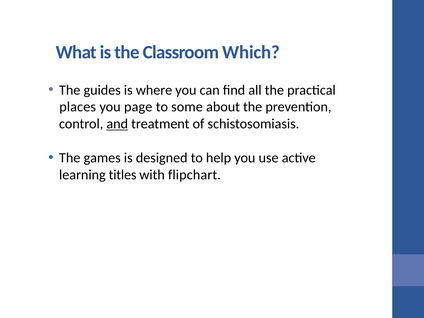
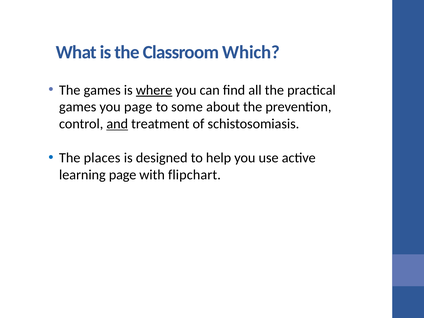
The guides: guides -> games
where underline: none -> present
places at (78, 107): places -> games
games: games -> places
learning titles: titles -> page
